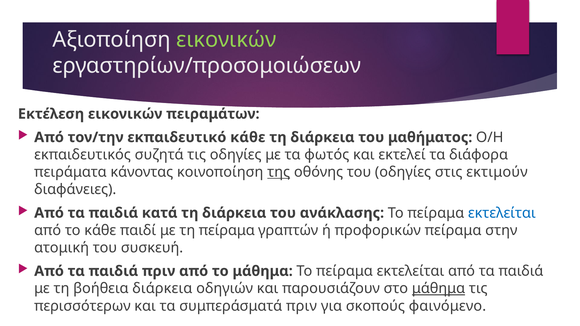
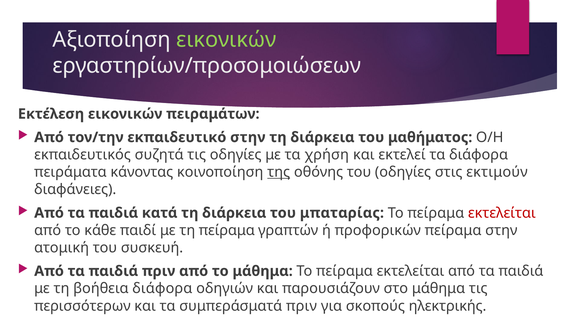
εκπαιδευτικό κάθε: κάθε -> στην
φωτός: φωτός -> χρήση
ανάκλασης: ανάκλασης -> μπαταρίας
εκτελείται at (502, 213) colour: blue -> red
βοήθεια διάρκεια: διάρκεια -> διάφορα
μάθημα at (438, 289) underline: present -> none
φαινόμενο: φαινόμενο -> ηλεκτρικής
